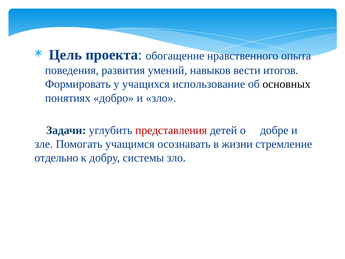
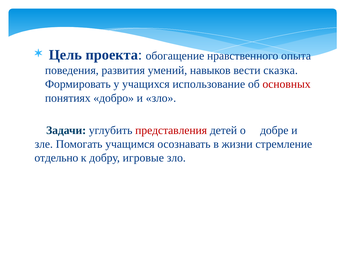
итогов: итогов -> сказка
основных colour: black -> red
системы: системы -> игровые
